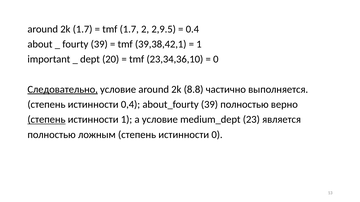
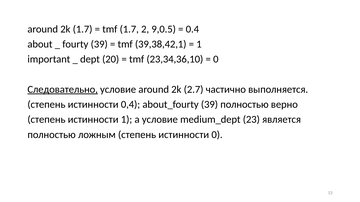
2,9.5: 2,9.5 -> 9,0.5
8.8: 8.8 -> 2.7
степень at (46, 120) underline: present -> none
